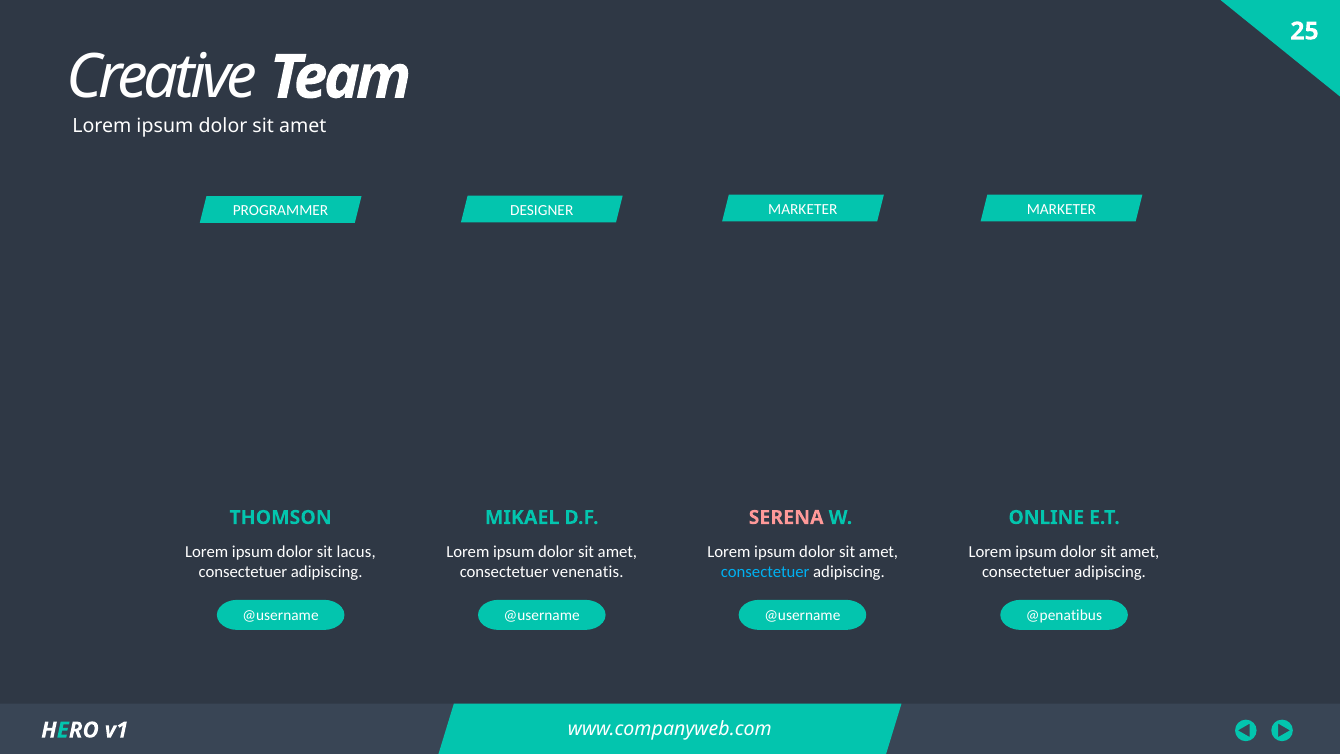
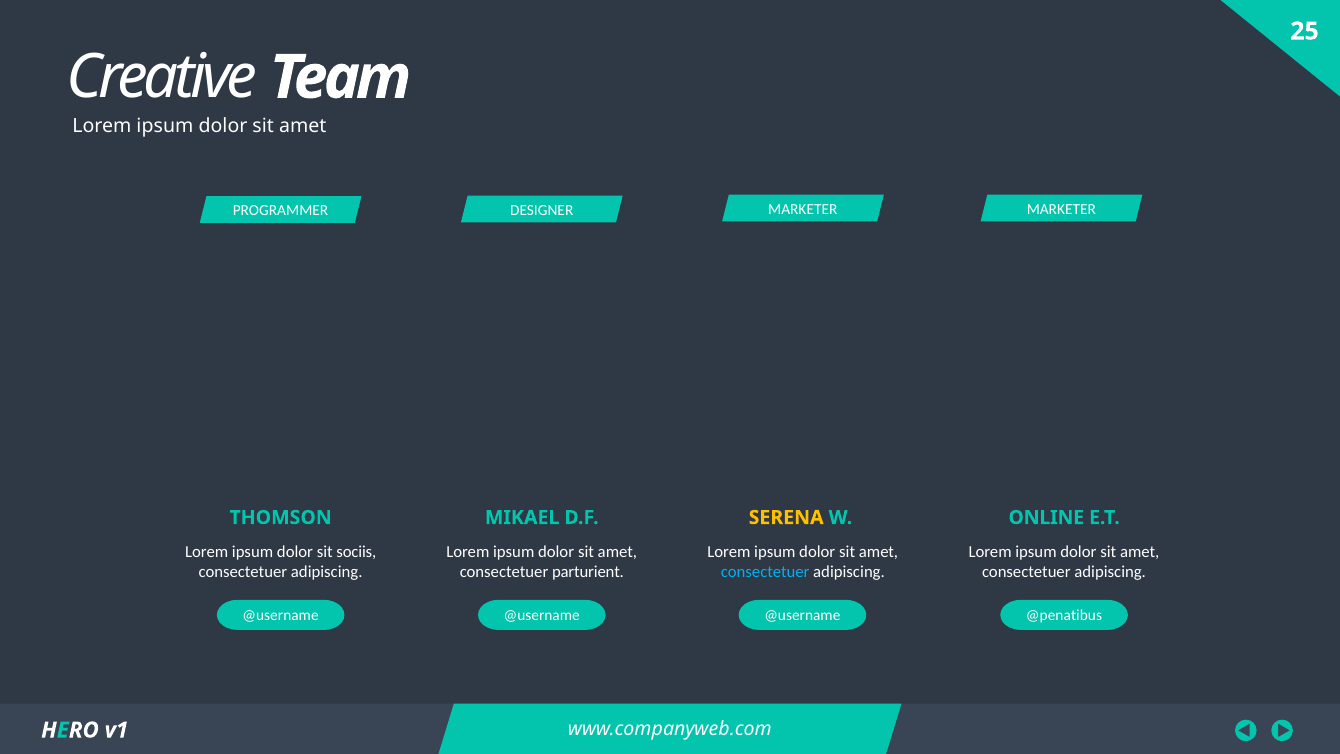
SERENA colour: pink -> yellow
lacus: lacus -> sociis
venenatis: venenatis -> parturient
